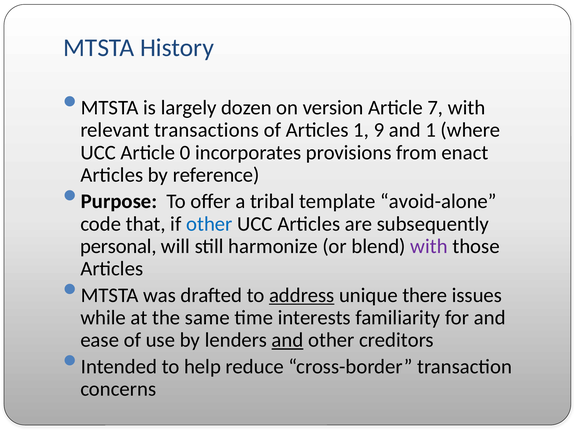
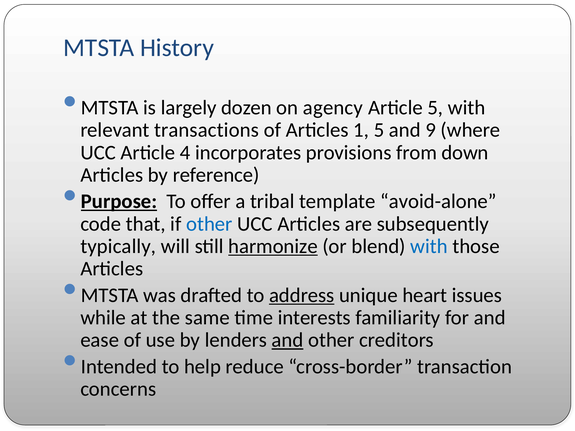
version: version -> agency
Article 7: 7 -> 5
1 9: 9 -> 5
and 1: 1 -> 9
0: 0 -> 4
enact: enact -> down
Purpose underline: none -> present
personal: personal -> typically
harmonize underline: none -> present
with at (429, 246) colour: purple -> blue
there: there -> heart
